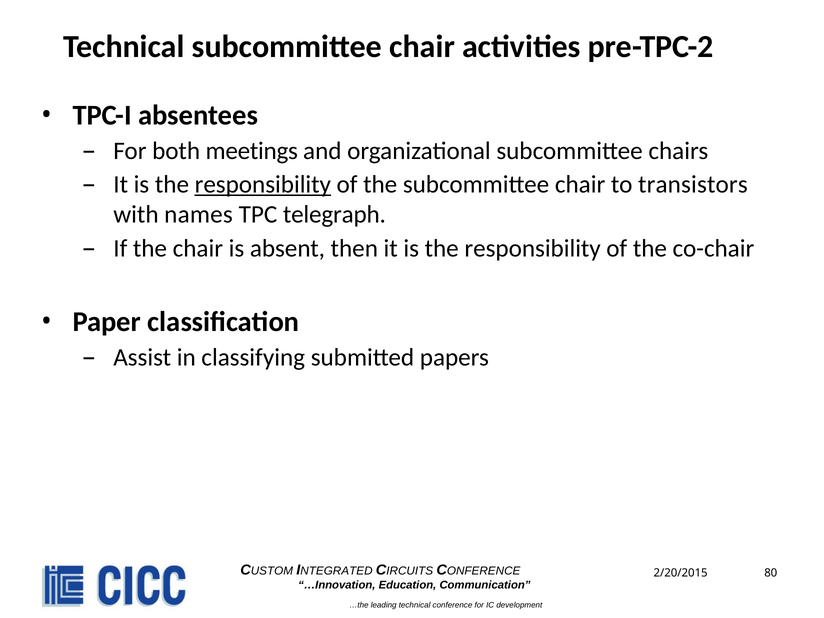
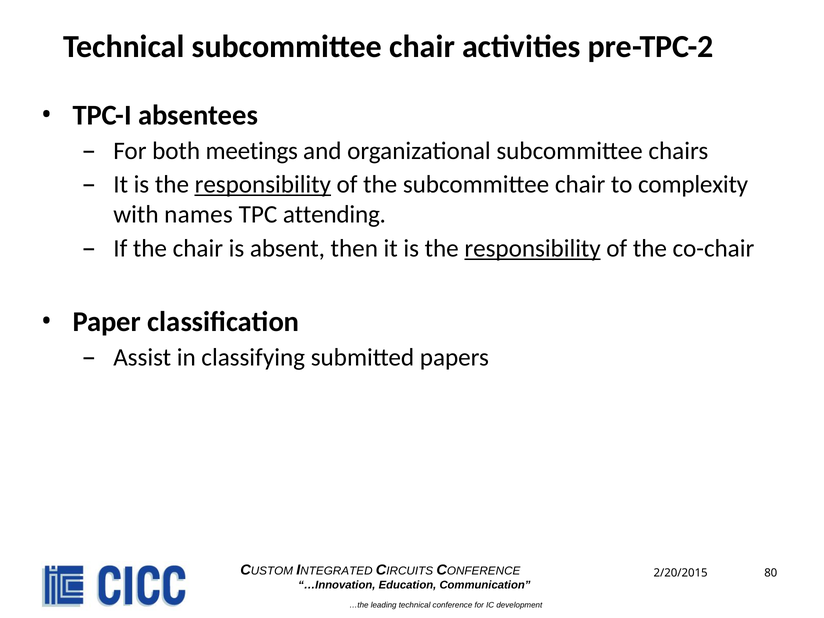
transistors: transistors -> complexity
telegraph: telegraph -> attending
responsibility at (533, 248) underline: none -> present
